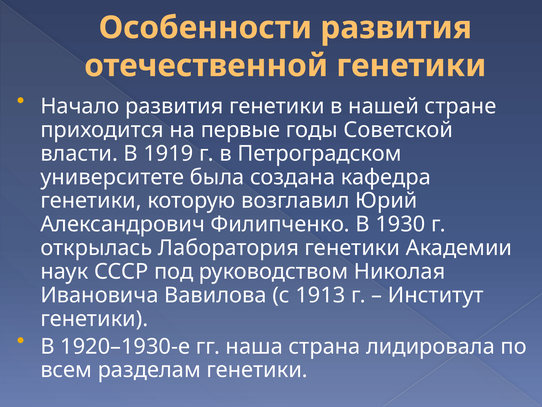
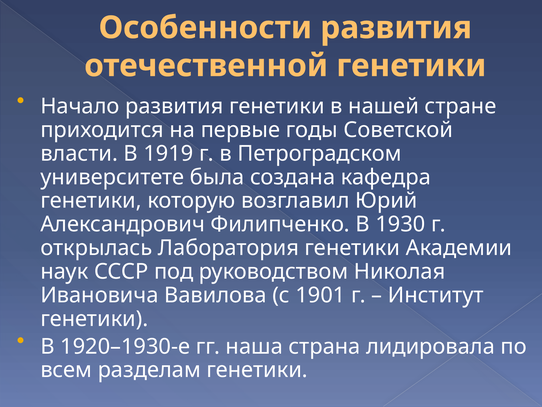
1913: 1913 -> 1901
